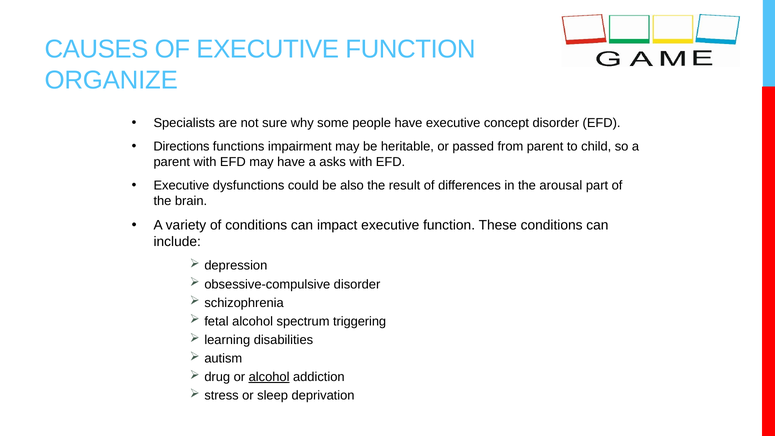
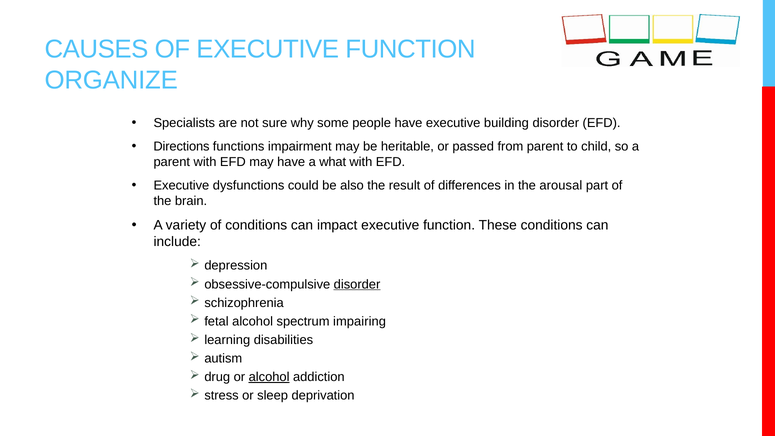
concept: concept -> building
asks: asks -> what
disorder at (357, 284) underline: none -> present
triggering: triggering -> impairing
